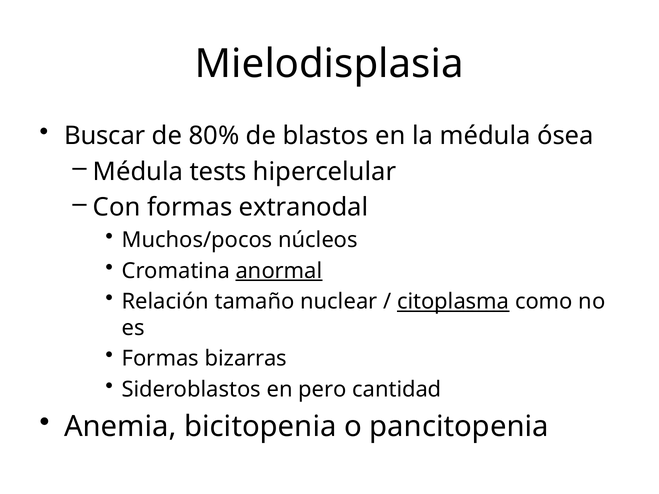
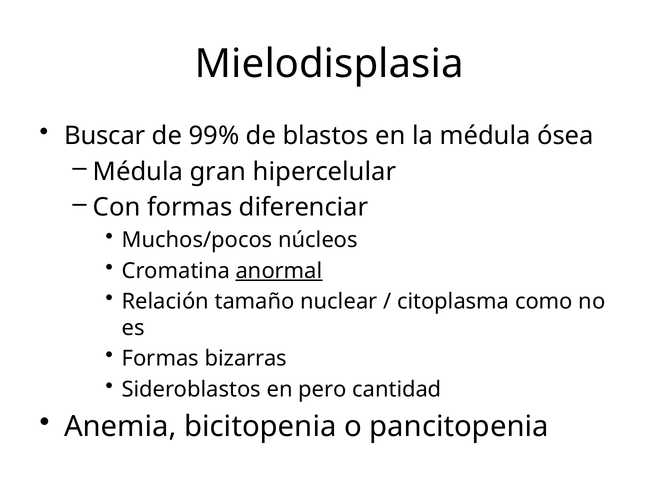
80%: 80% -> 99%
tests: tests -> gran
extranodal: extranodal -> diferenciar
citoplasma underline: present -> none
